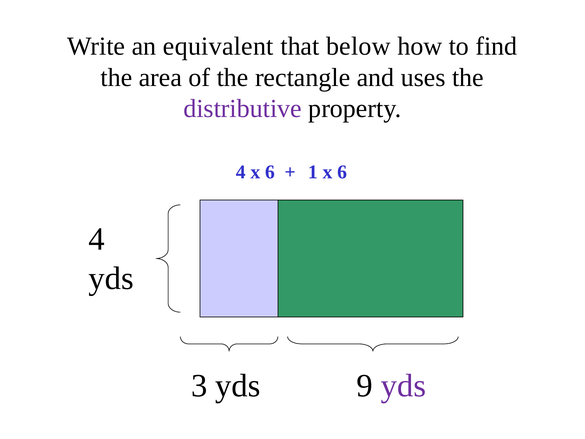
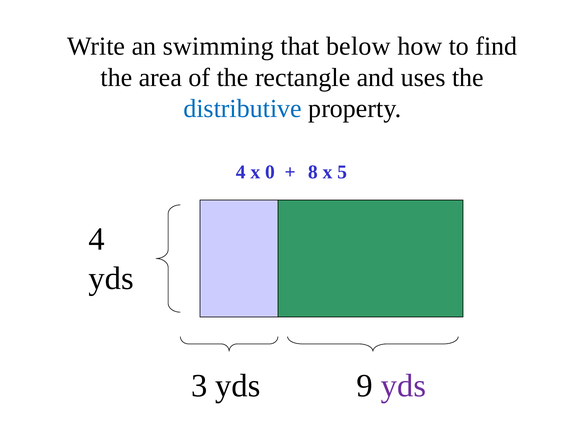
equivalent: equivalent -> swimming
distributive colour: purple -> blue
4 x 6: 6 -> 0
1: 1 -> 8
6 at (342, 172): 6 -> 5
